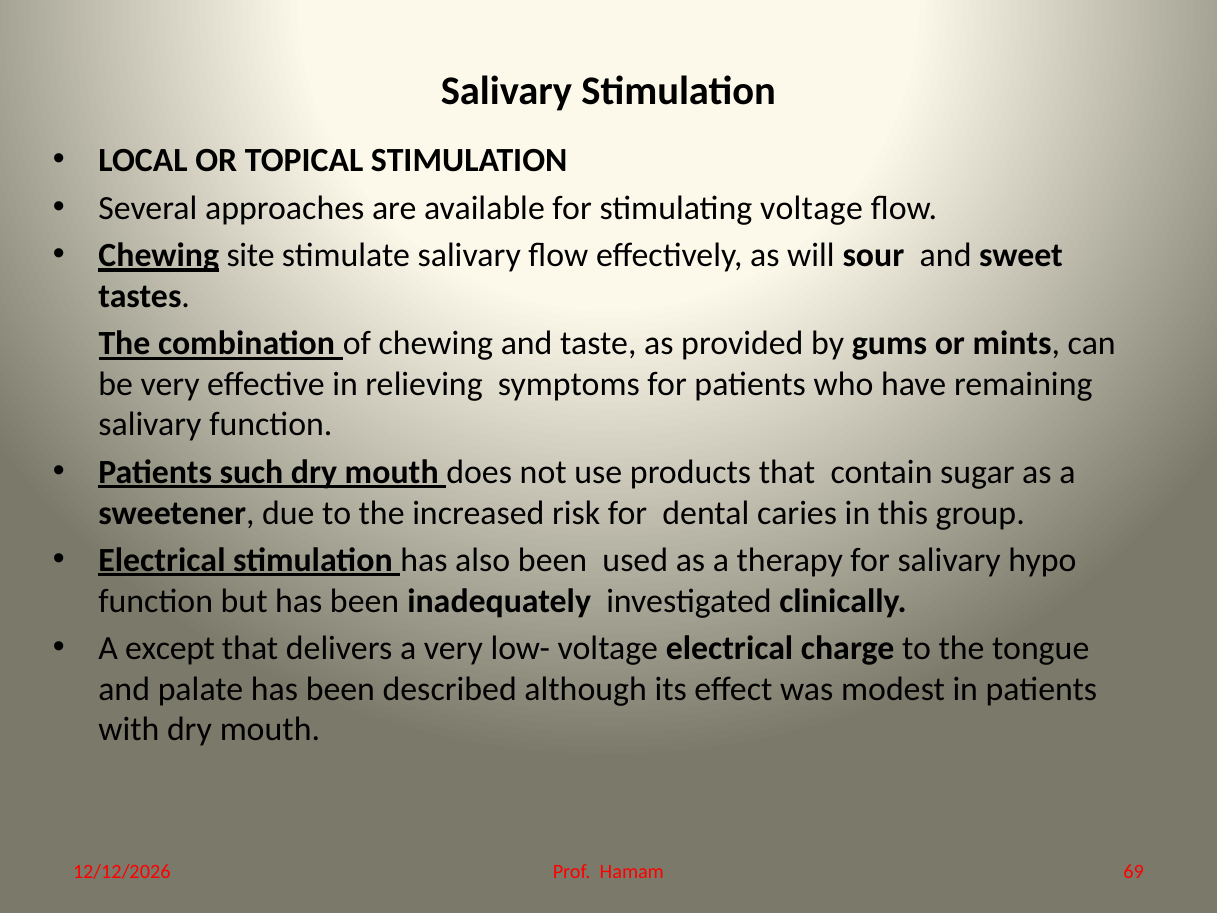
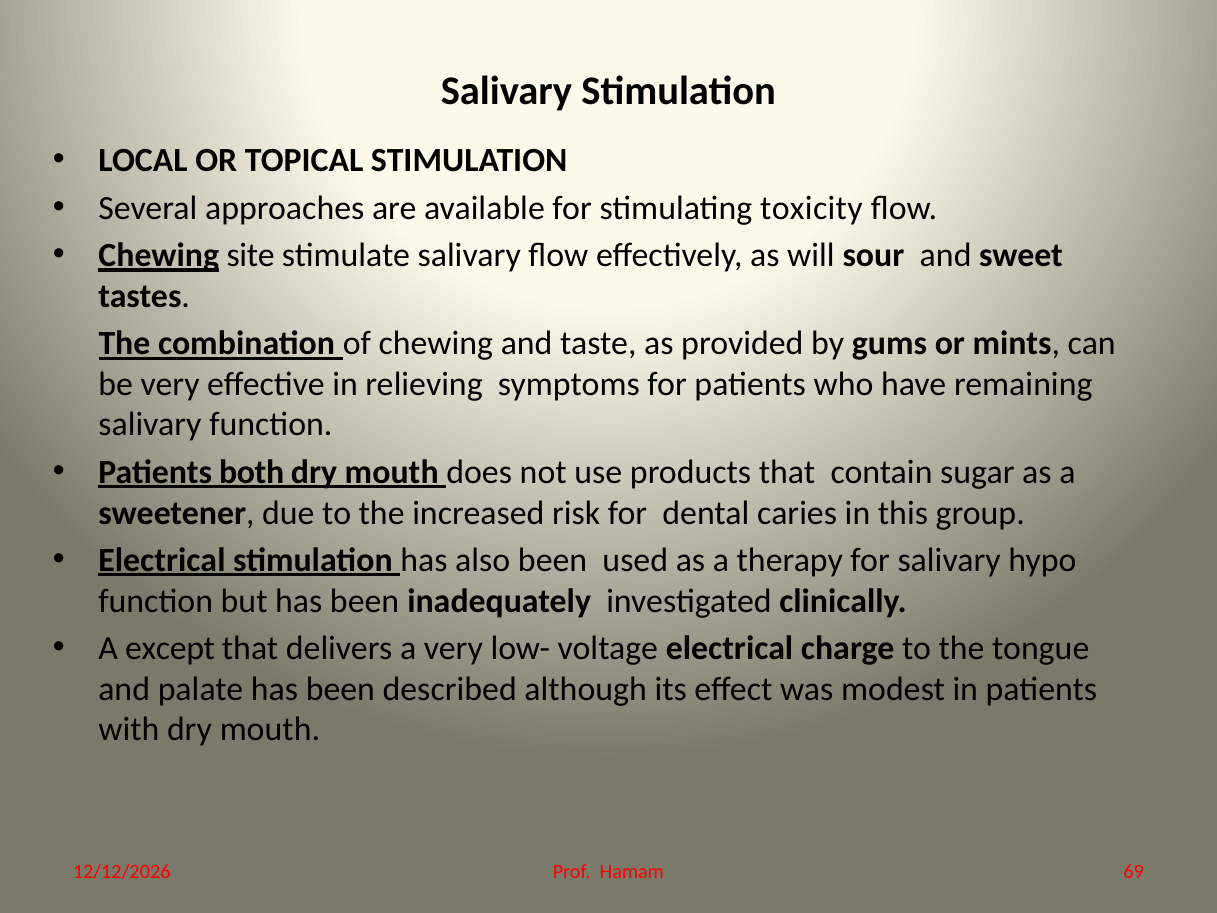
stimulating voltage: voltage -> toxicity
such: such -> both
